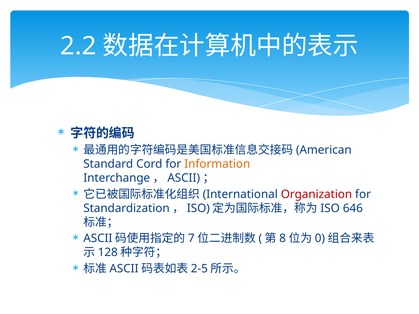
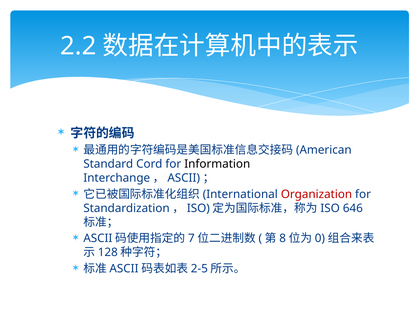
Information colour: orange -> black
